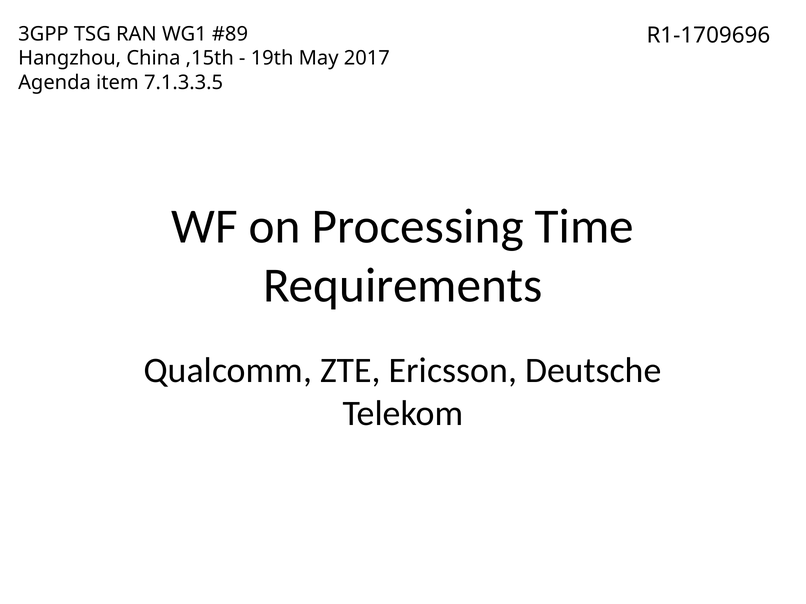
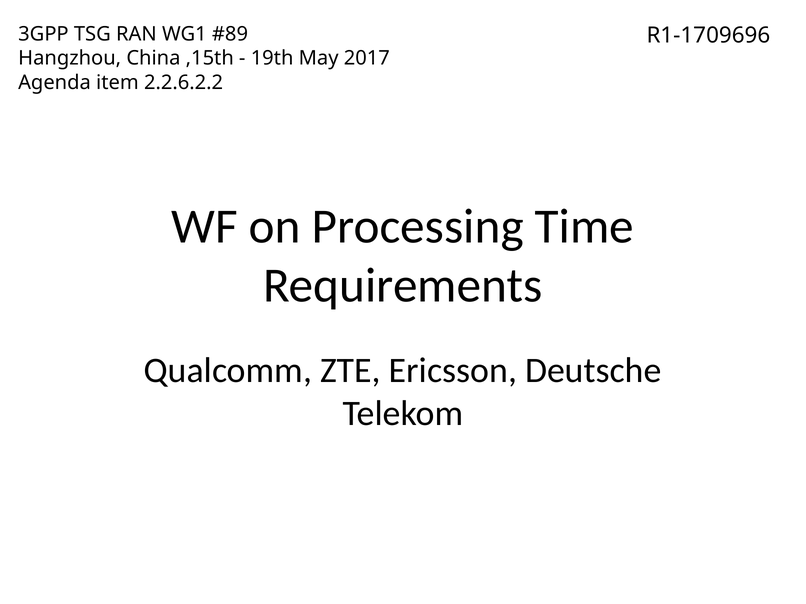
7.1.3.3.5: 7.1.3.3.5 -> 2.2.6.2.2
